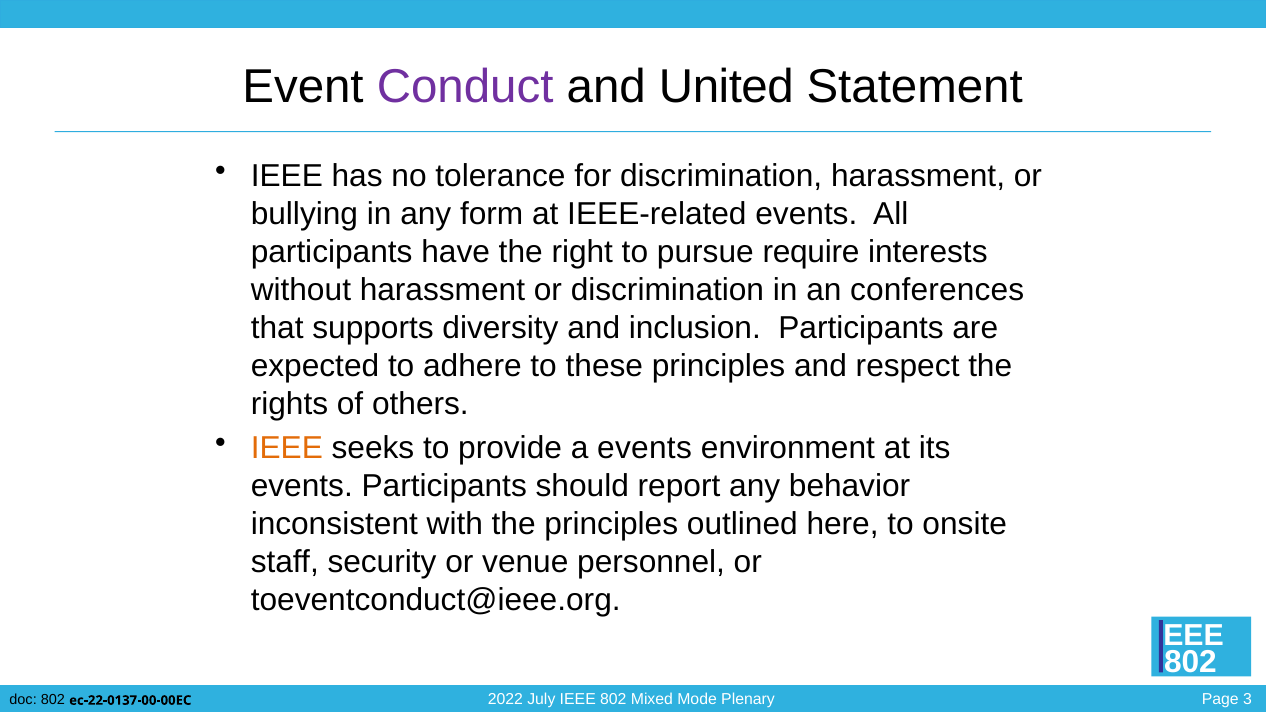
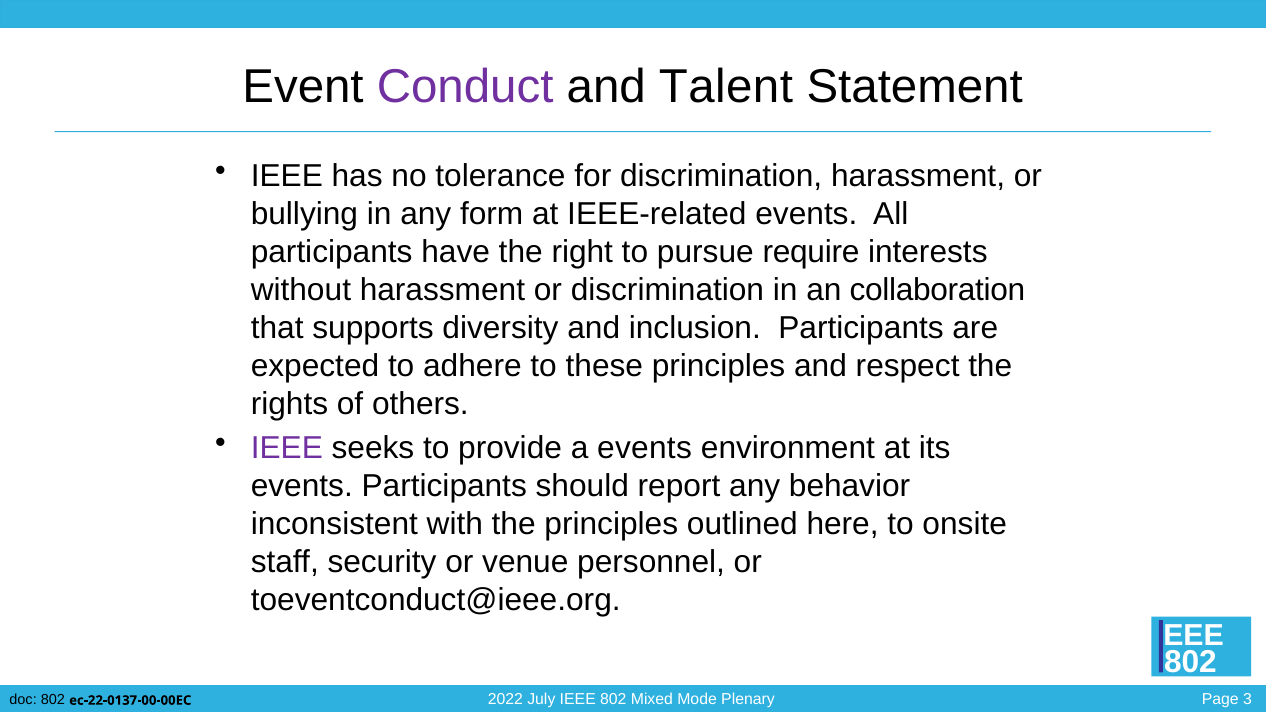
United: United -> Talent
conferences: conferences -> collaboration
IEEE at (287, 448) colour: orange -> purple
